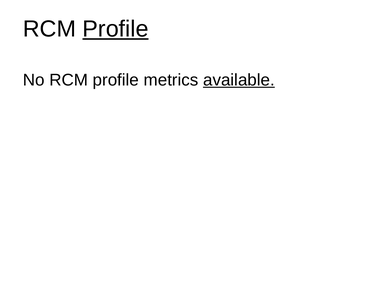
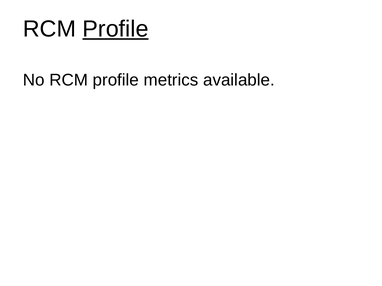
available underline: present -> none
